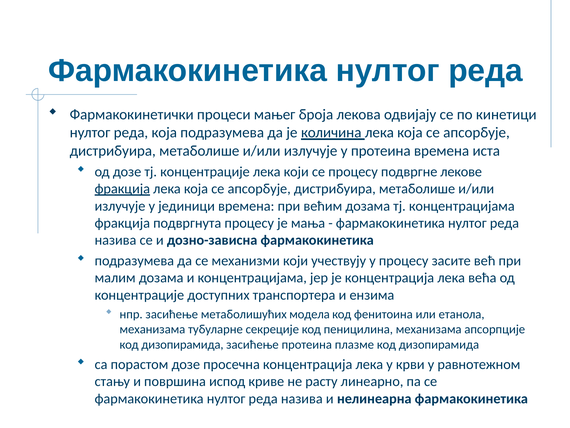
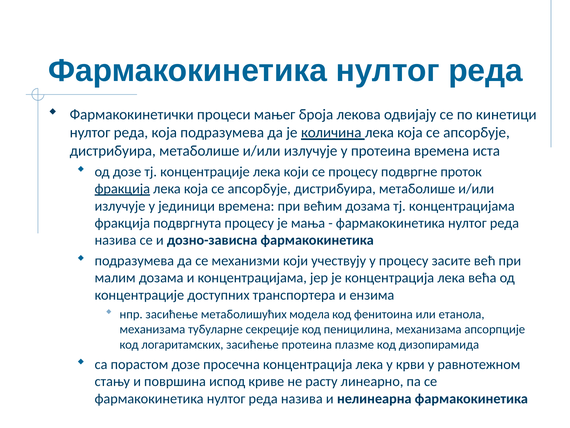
лекове: лекове -> проток
дизопирамида at (182, 344): дизопирамида -> логаритамских
